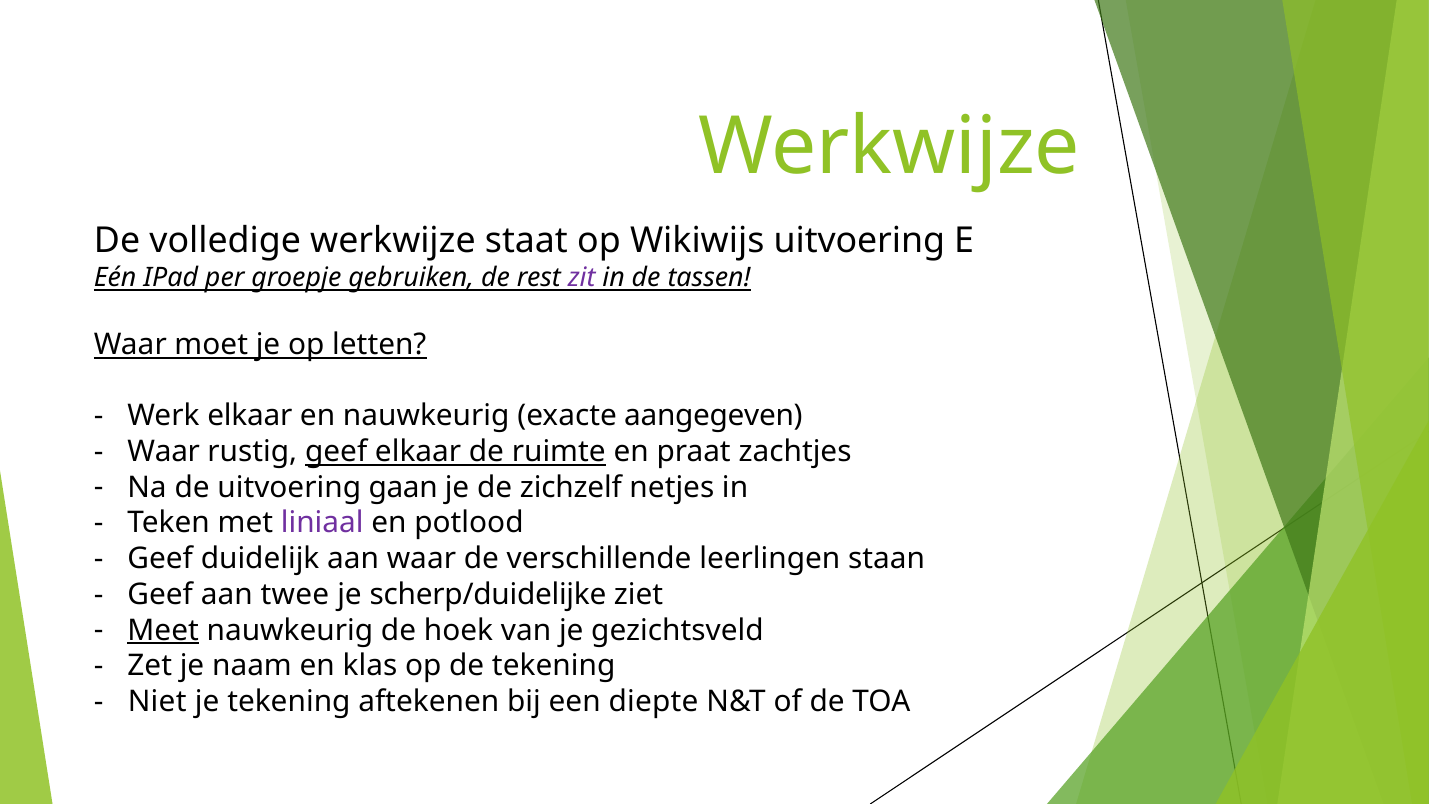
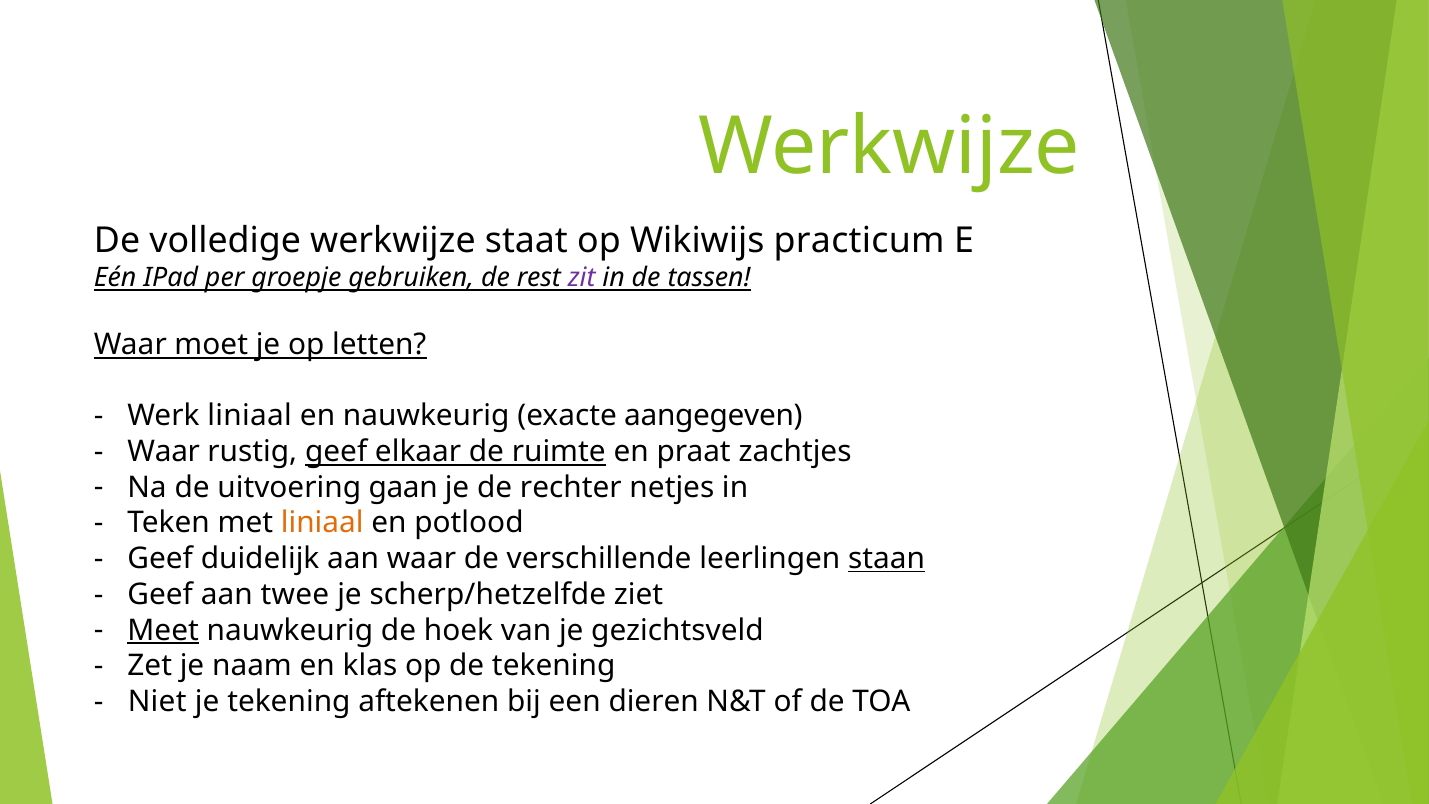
Wikiwijs uitvoering: uitvoering -> practicum
Werk elkaar: elkaar -> liniaal
zichzelf: zichzelf -> rechter
liniaal at (322, 523) colour: purple -> orange
staan underline: none -> present
scherp/duidelijke: scherp/duidelijke -> scherp/hetzelfde
diepte: diepte -> dieren
